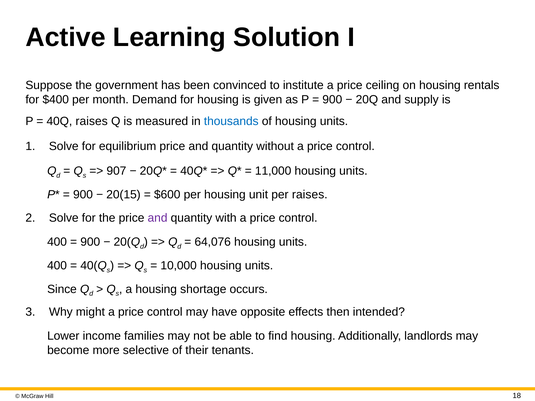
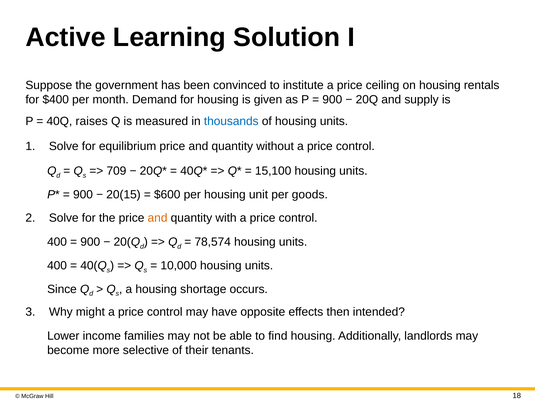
907: 907 -> 709
11,000: 11,000 -> 15,100
per raises: raises -> goods
and at (158, 218) colour: purple -> orange
64,076: 64,076 -> 78,574
